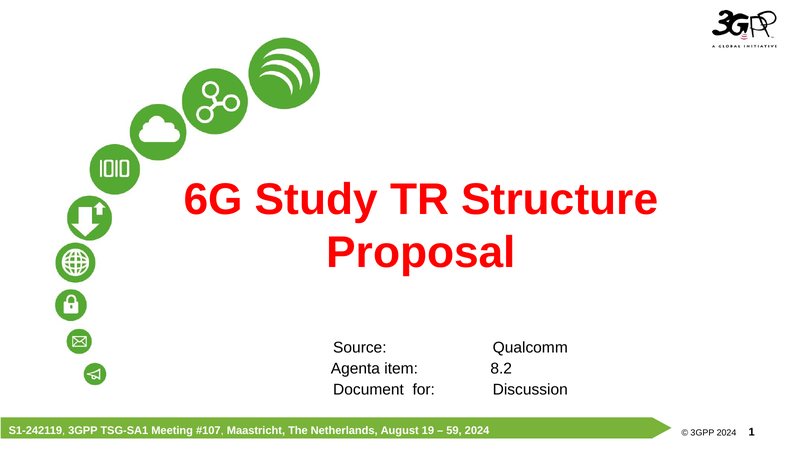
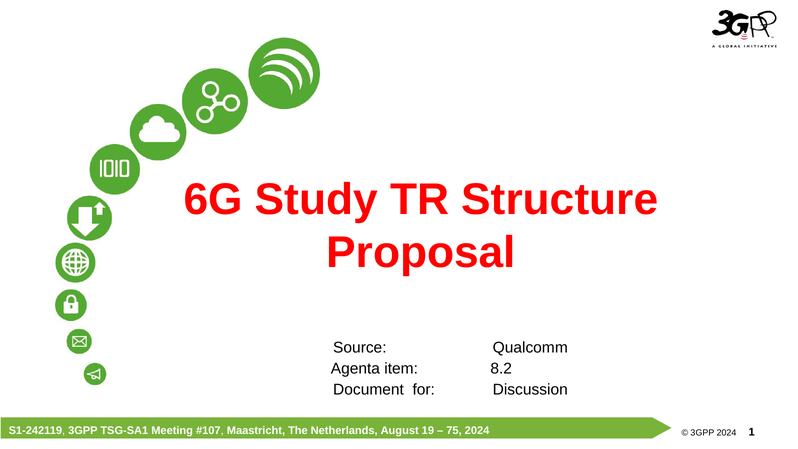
59: 59 -> 75
